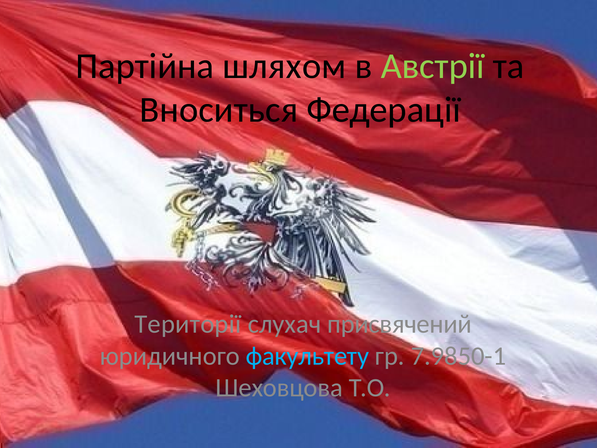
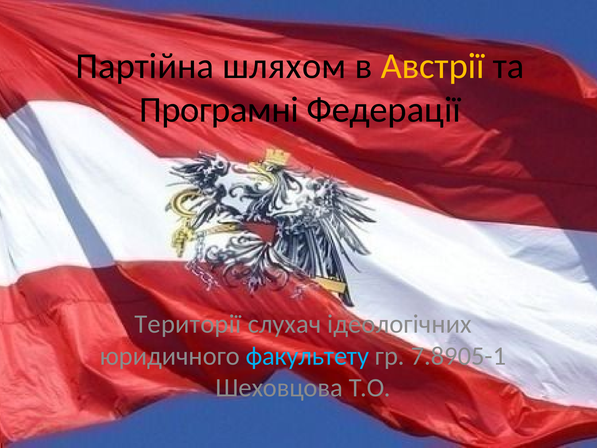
Австрії colour: light green -> yellow
Вноситься: Вноситься -> Програмні
присвячений: присвячений -> ідеологічних
7.9850-1: 7.9850-1 -> 7.8905-1
